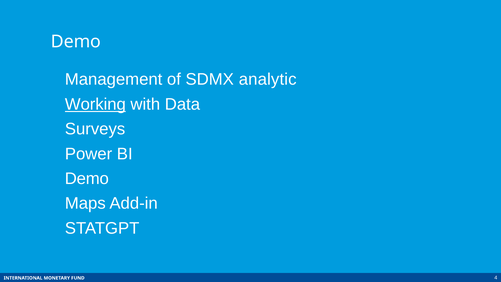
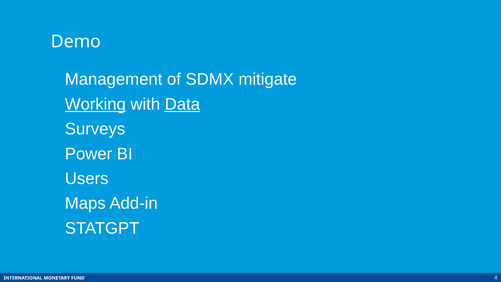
analytic: analytic -> mitigate
Data underline: none -> present
Demo at (87, 178): Demo -> Users
